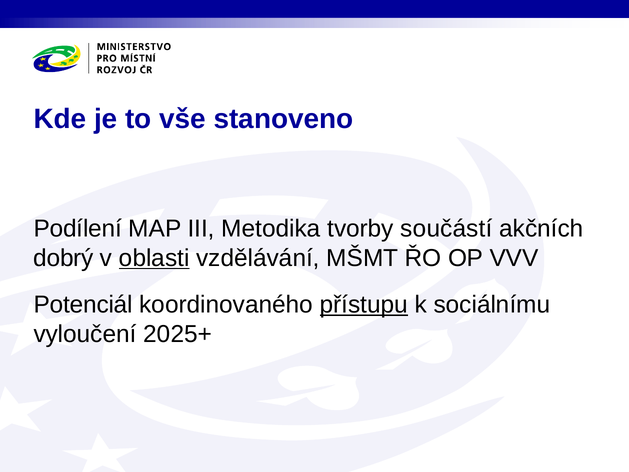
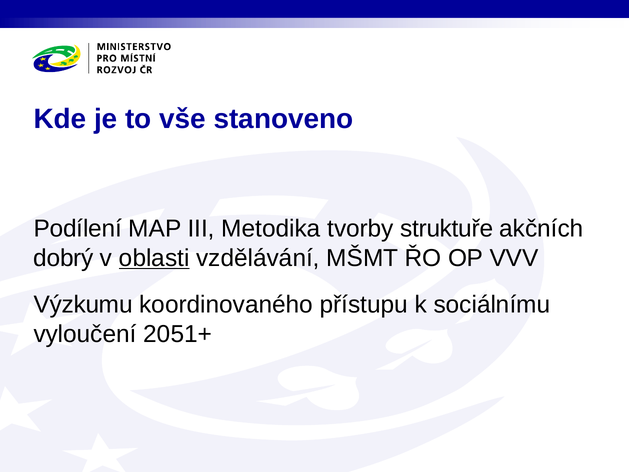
součástí: součástí -> struktuře
Potenciál: Potenciál -> Výzkumu
přístupu underline: present -> none
2025+: 2025+ -> 2051+
